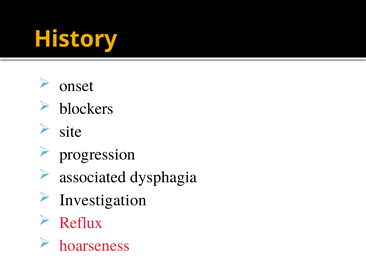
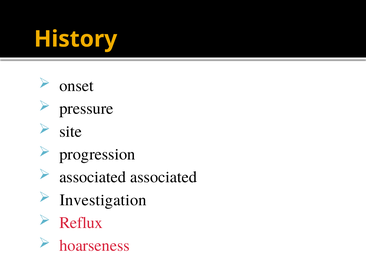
blockers: blockers -> pressure
associated dysphagia: dysphagia -> associated
